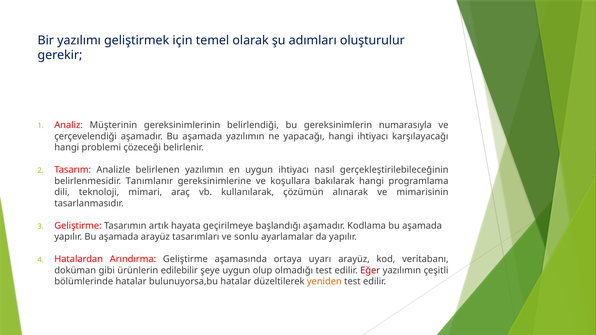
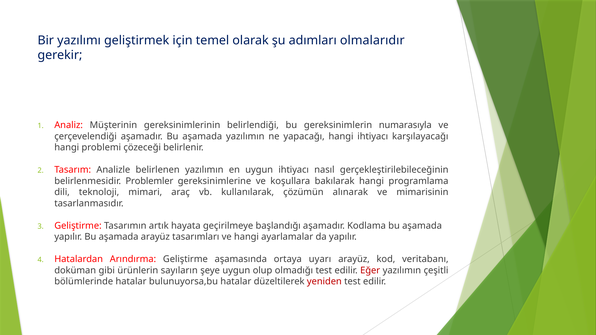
oluşturulur: oluşturulur -> olmalarıdır
Tanımlanır: Tanımlanır -> Problemler
ve sonlu: sonlu -> hangi
edilebilir: edilebilir -> sayıların
yeniden colour: orange -> red
